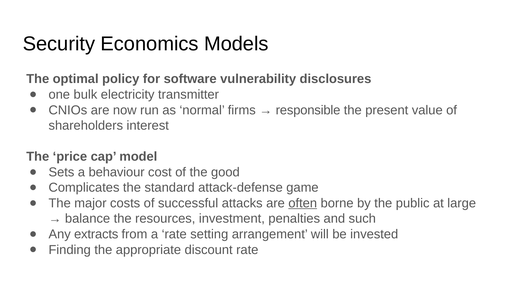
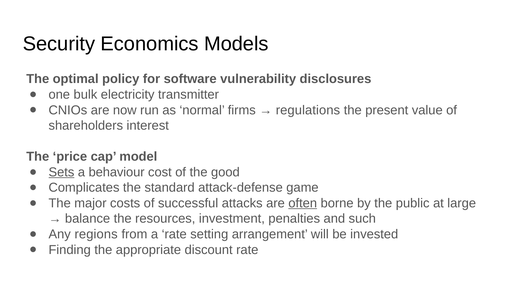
responsible: responsible -> regulations
Sets underline: none -> present
extracts: extracts -> regions
